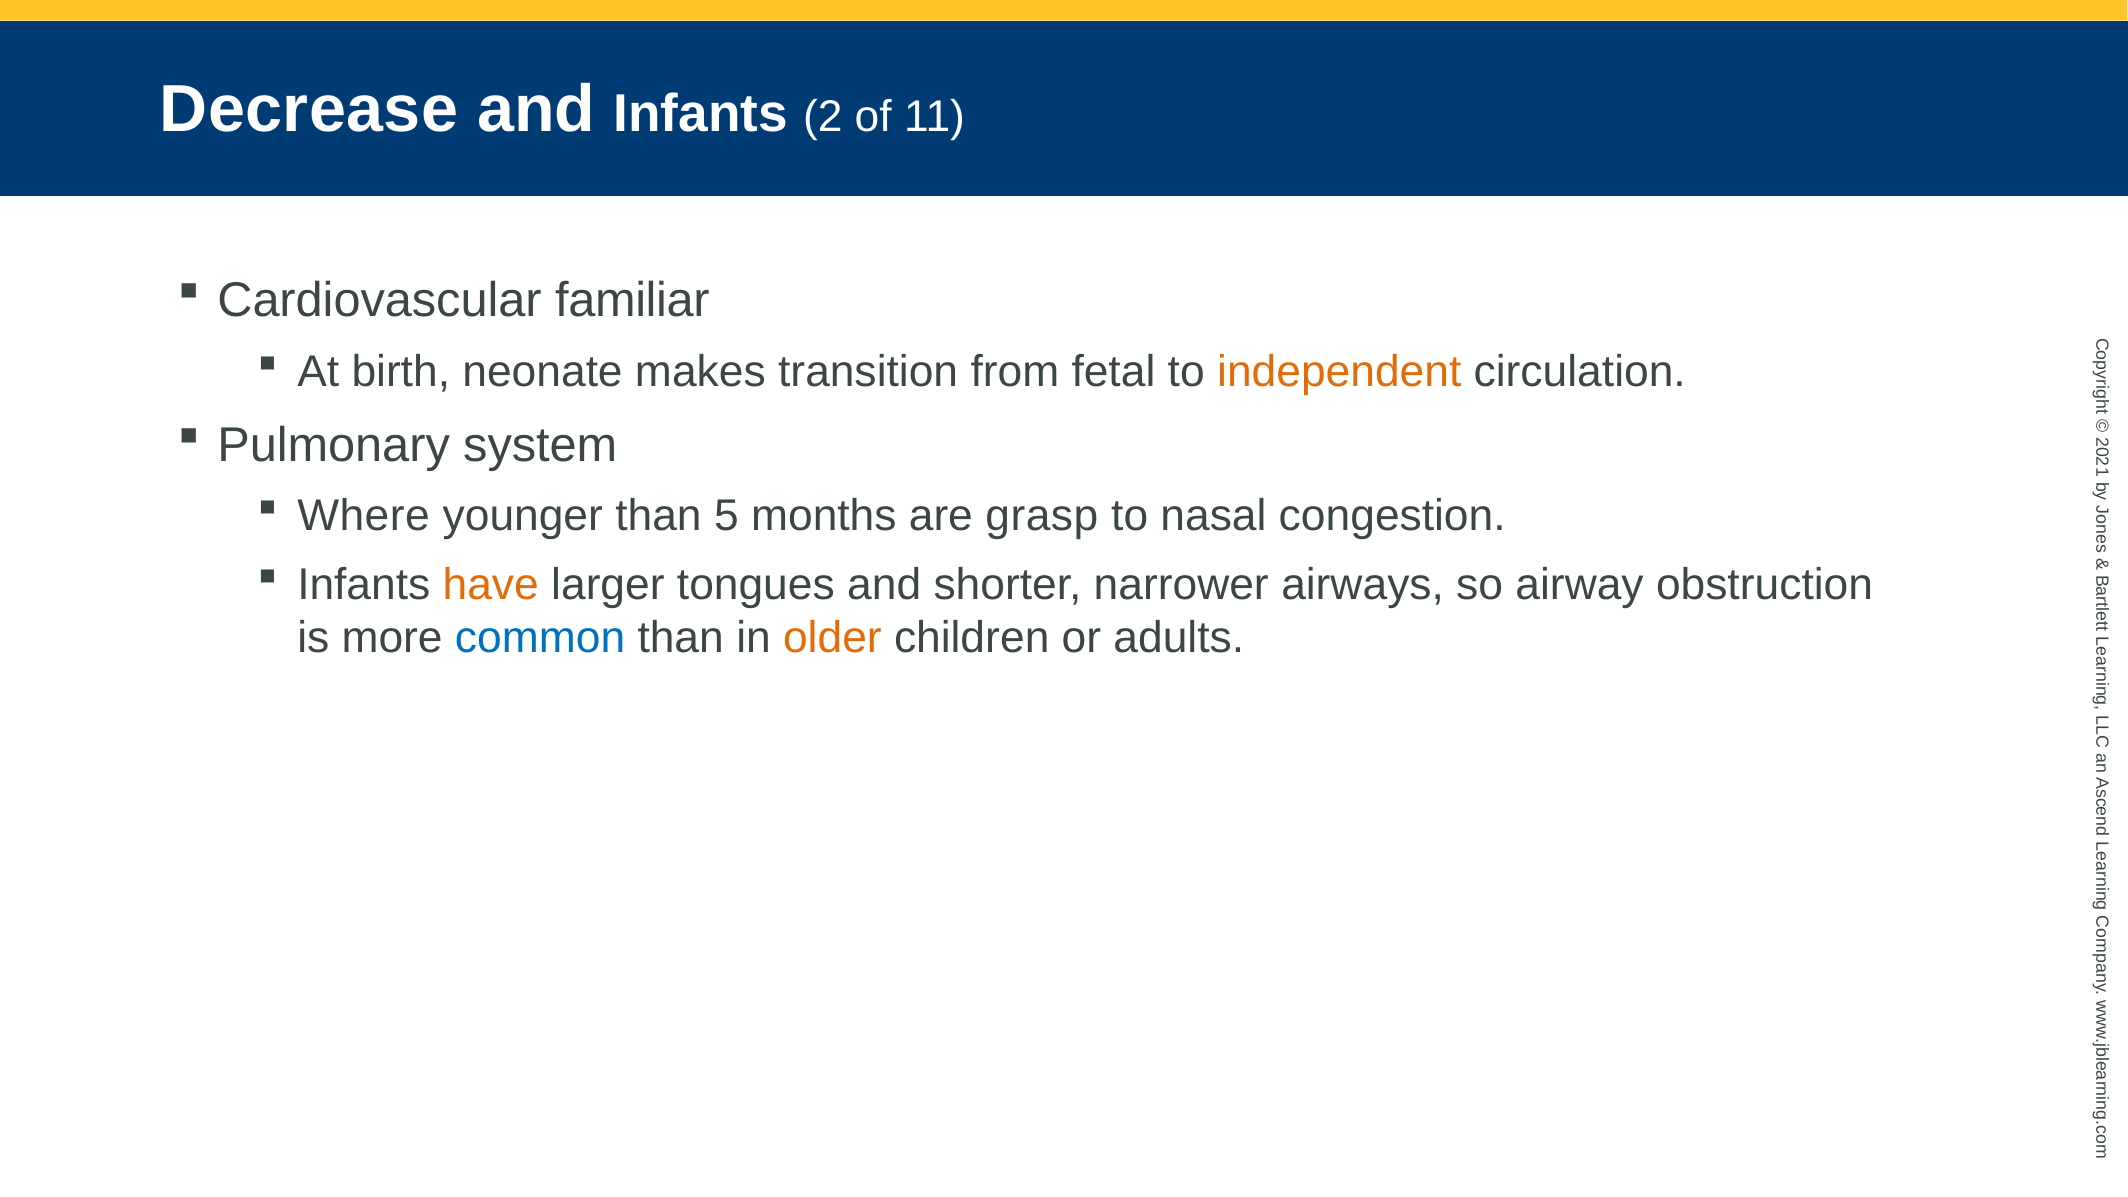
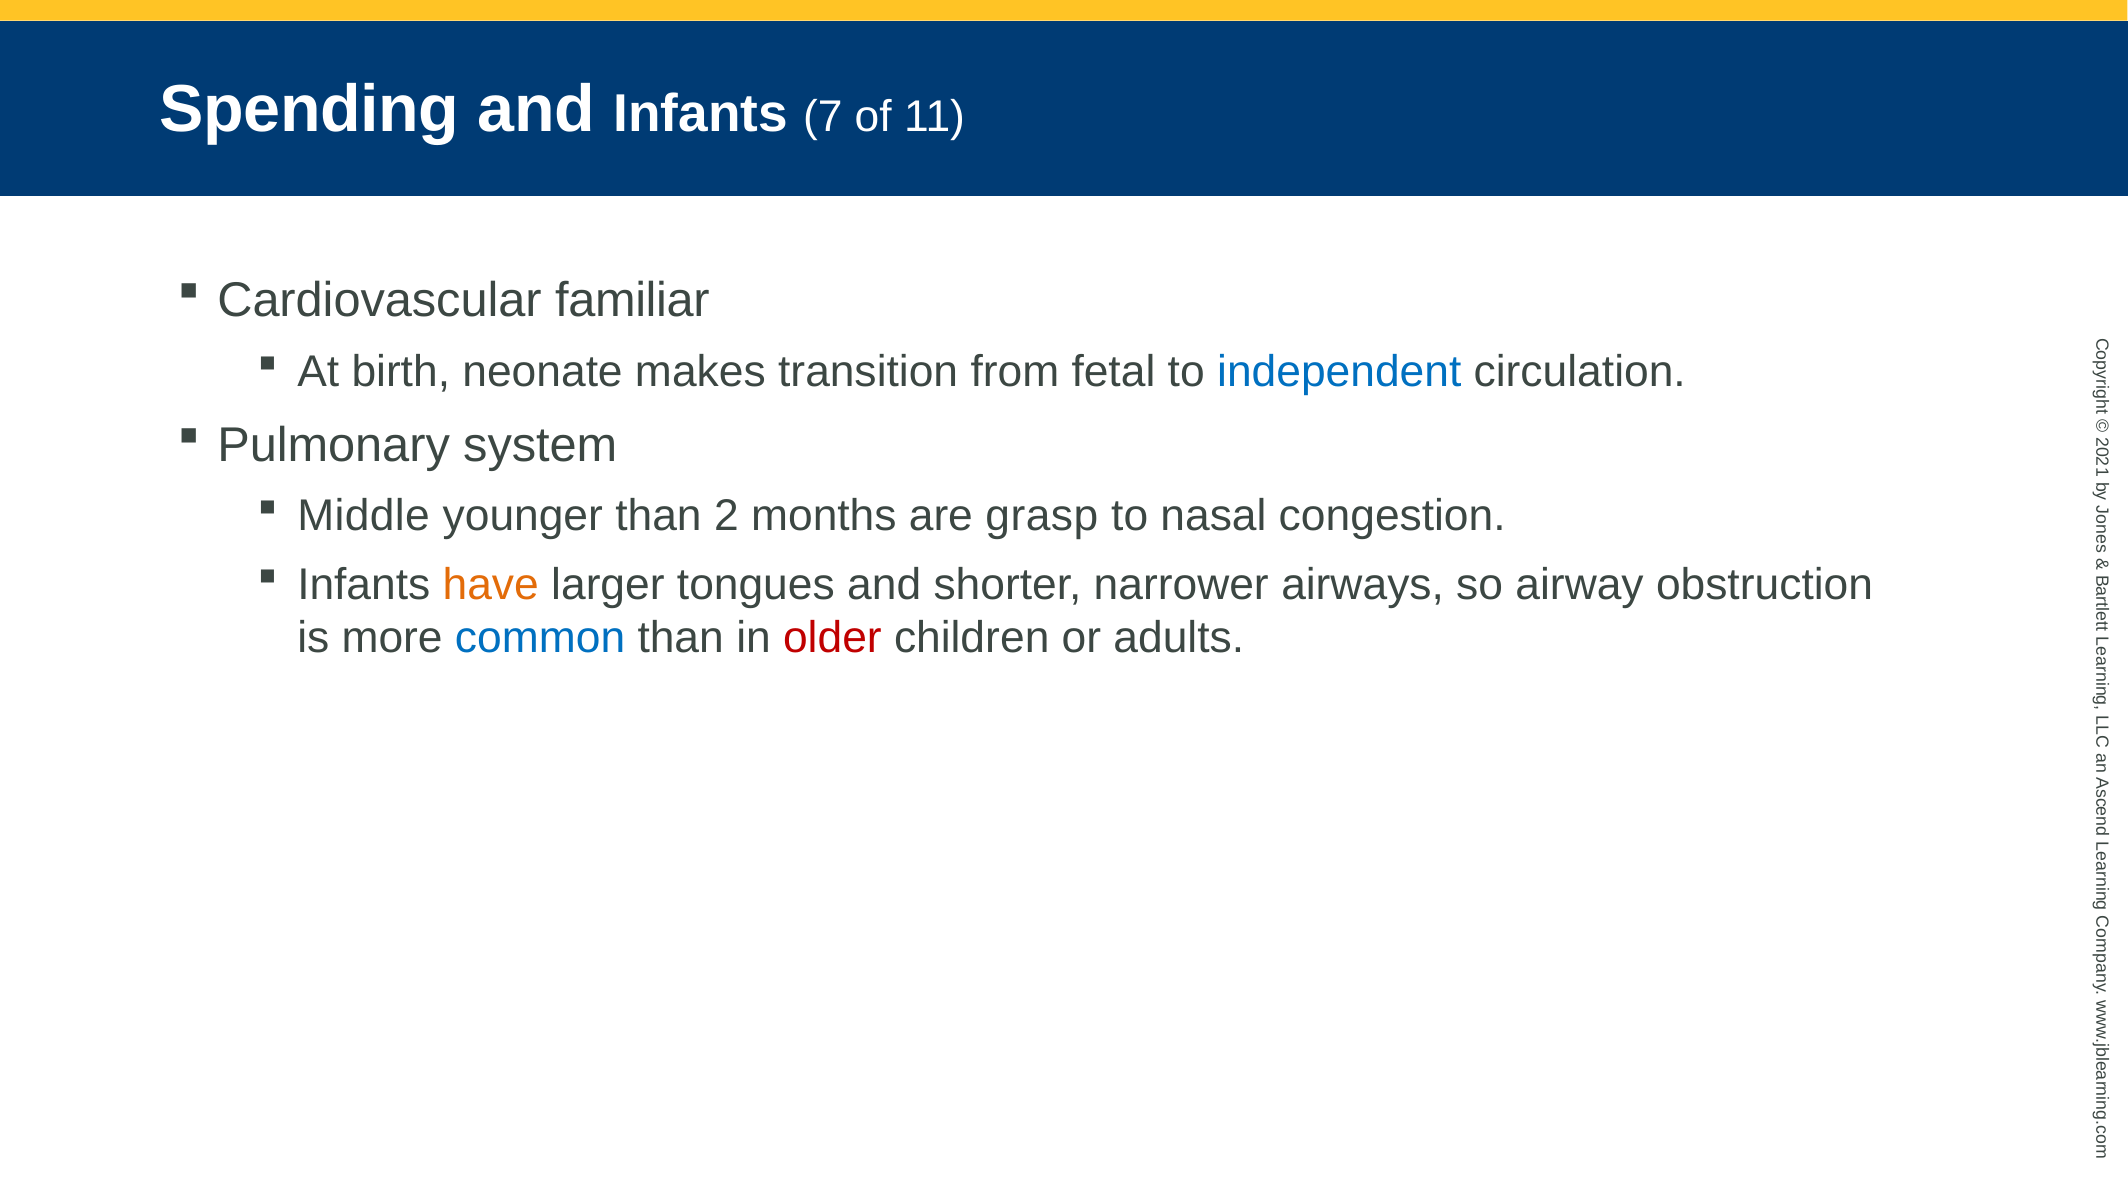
Decrease: Decrease -> Spending
Infants 2: 2 -> 7
independent colour: orange -> blue
Where: Where -> Middle
than 5: 5 -> 2
older colour: orange -> red
